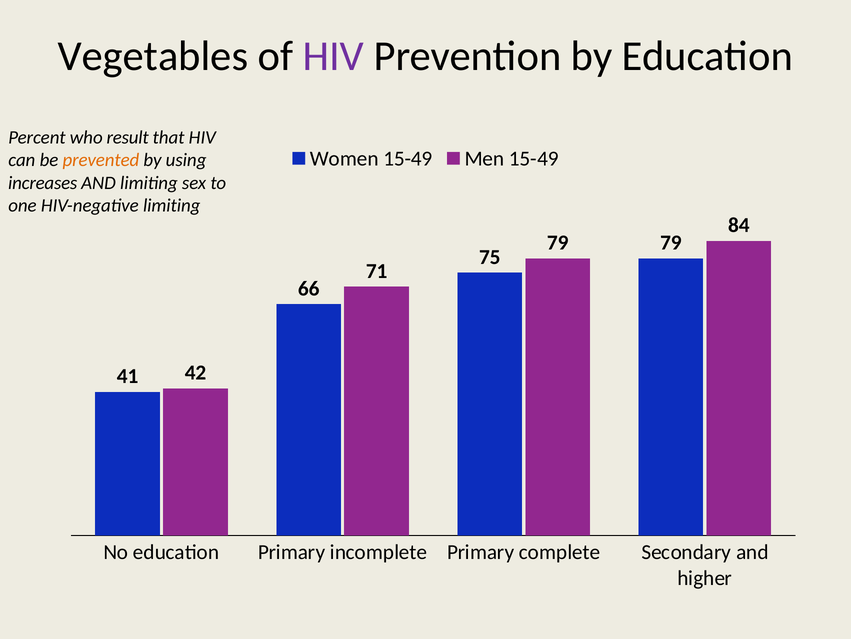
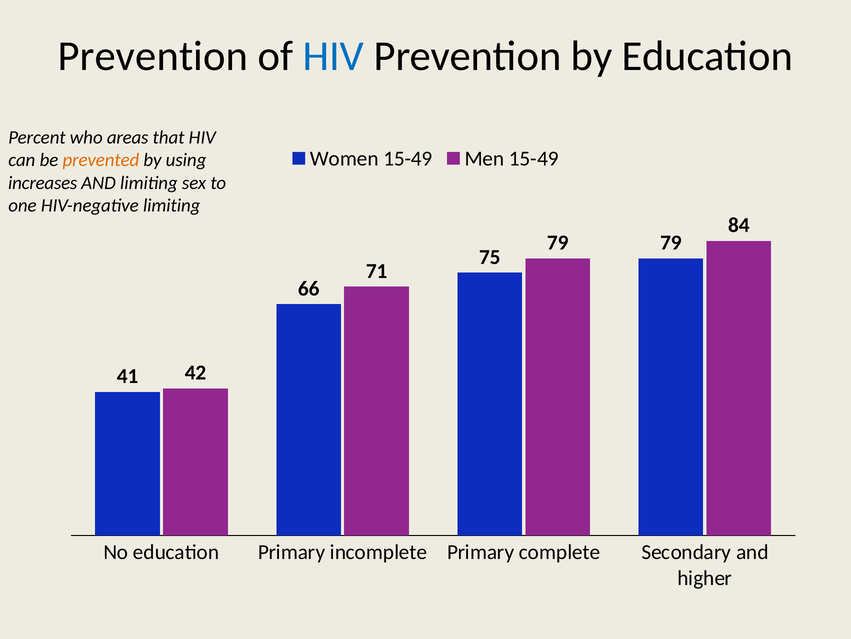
Vegetables at (153, 56): Vegetables -> Prevention
HIV at (333, 56) colour: purple -> blue
result: result -> areas
